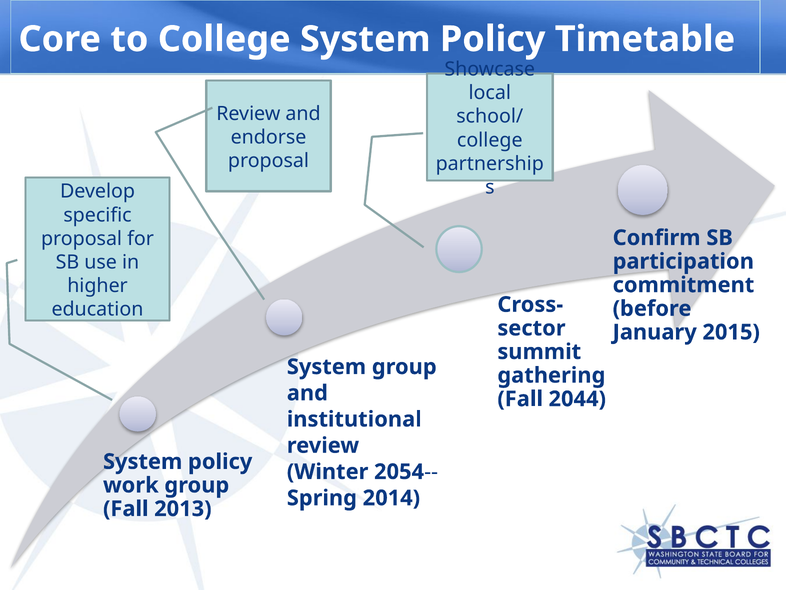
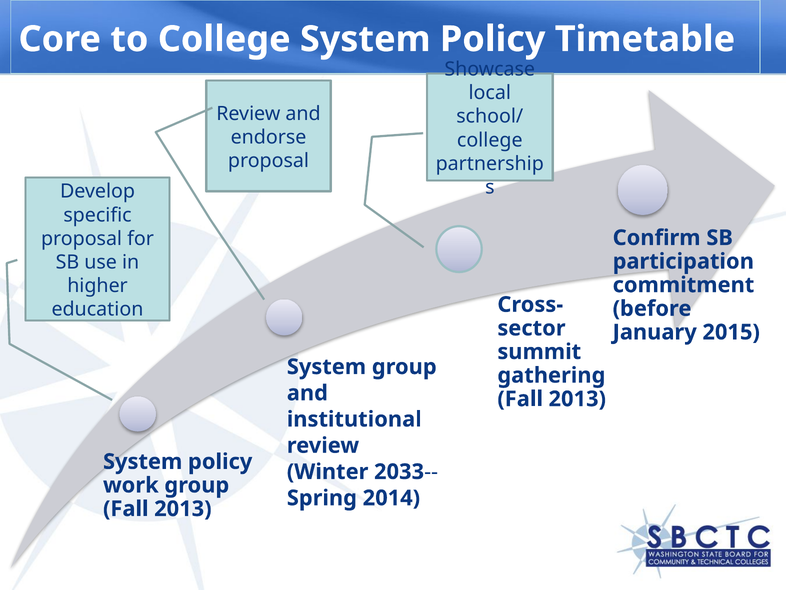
2044 at (577, 399): 2044 -> 2013
2054: 2054 -> 2033
